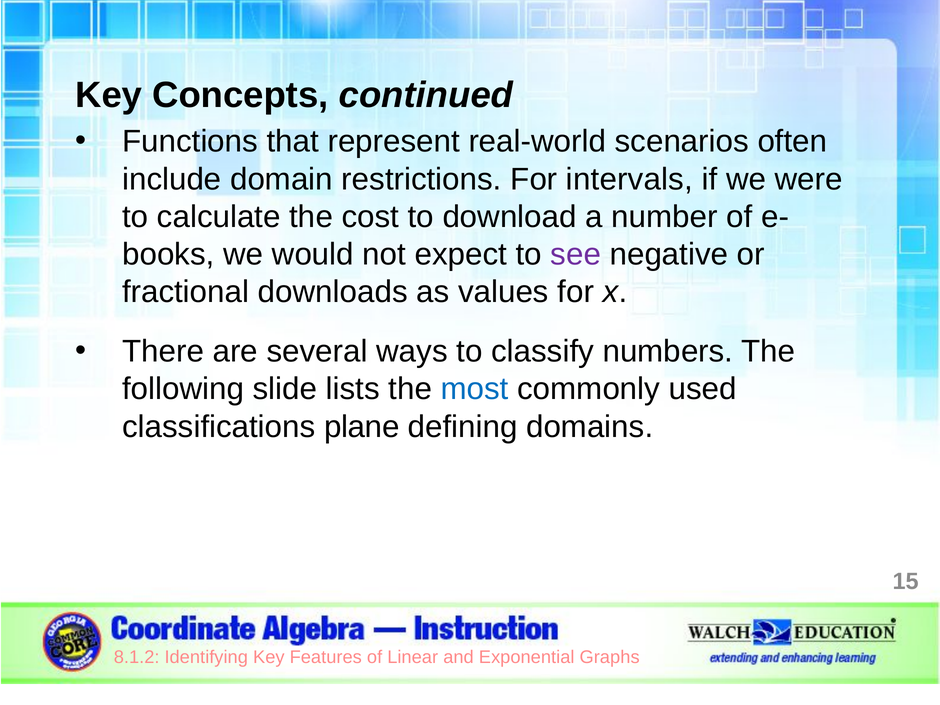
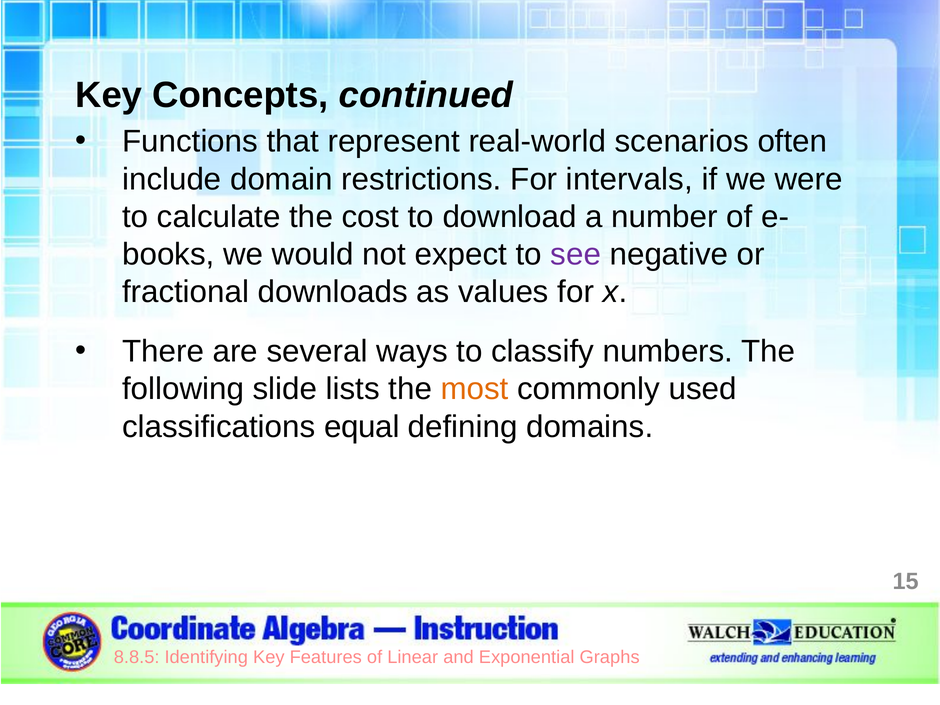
most colour: blue -> orange
plane: plane -> equal
8.1.2: 8.1.2 -> 8.8.5
